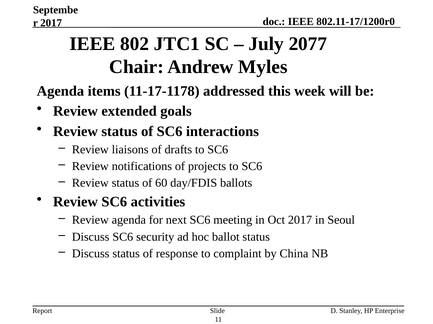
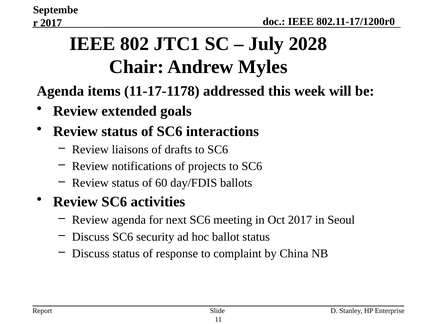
2077: 2077 -> 2028
